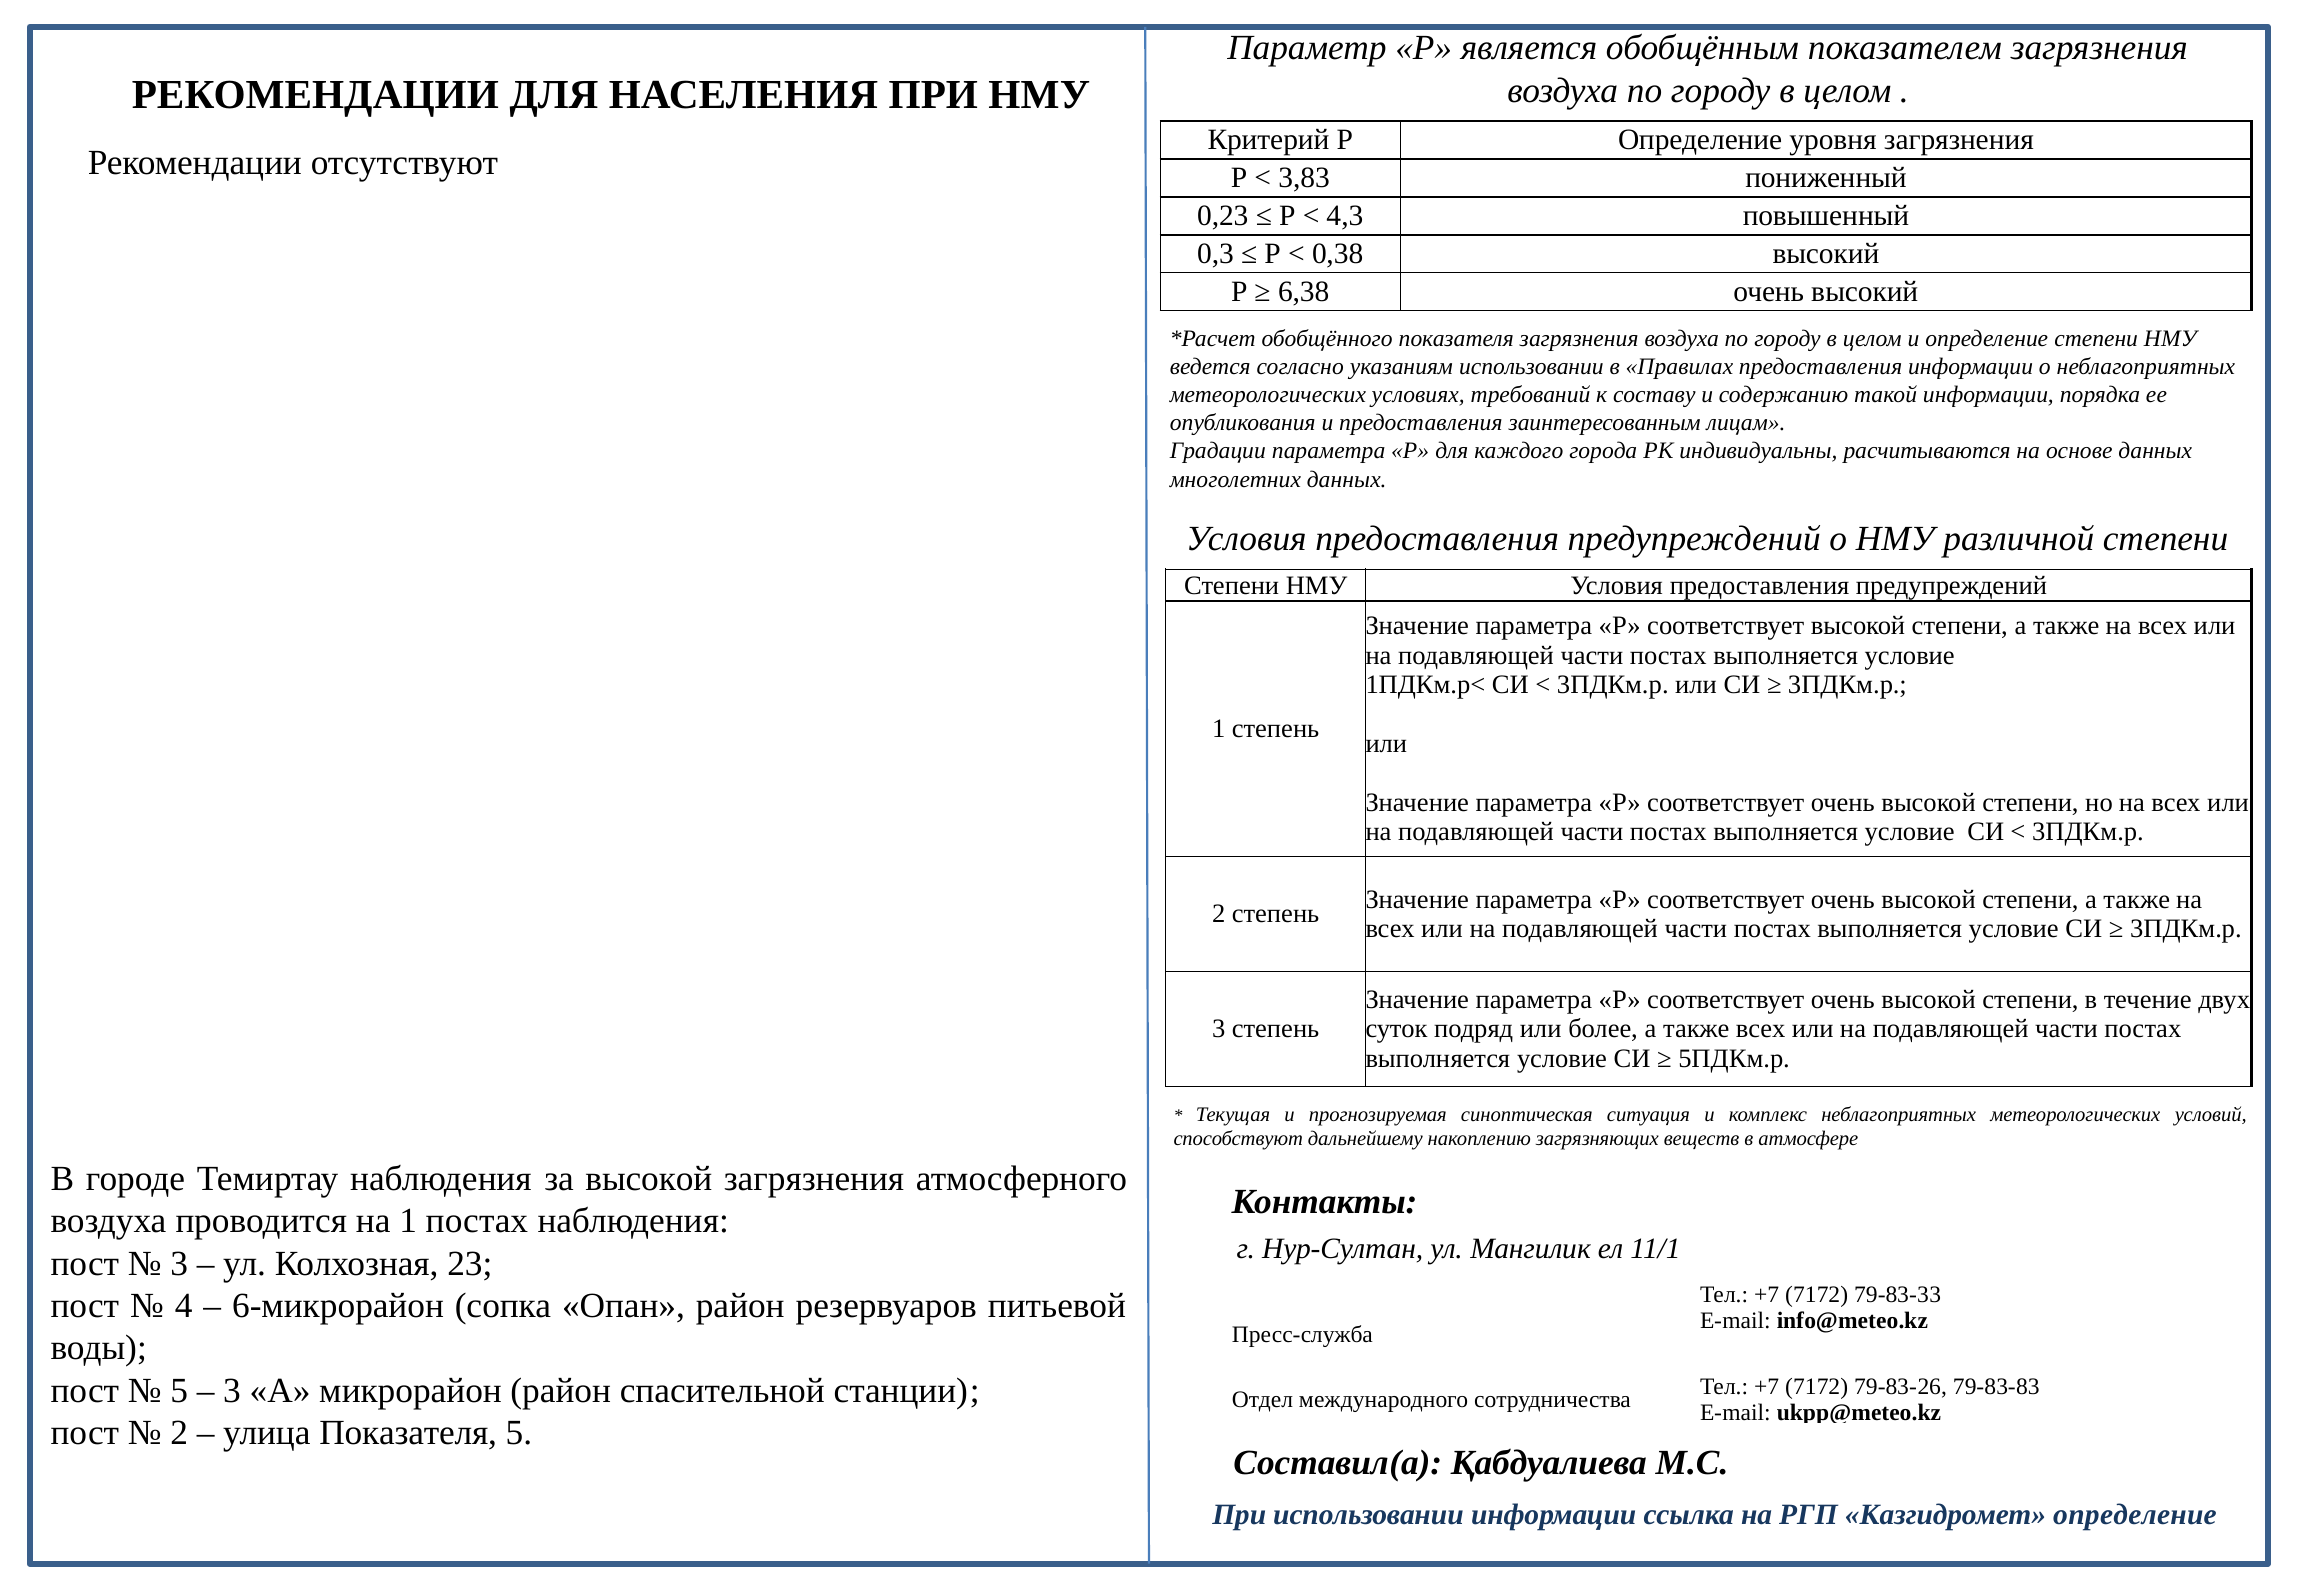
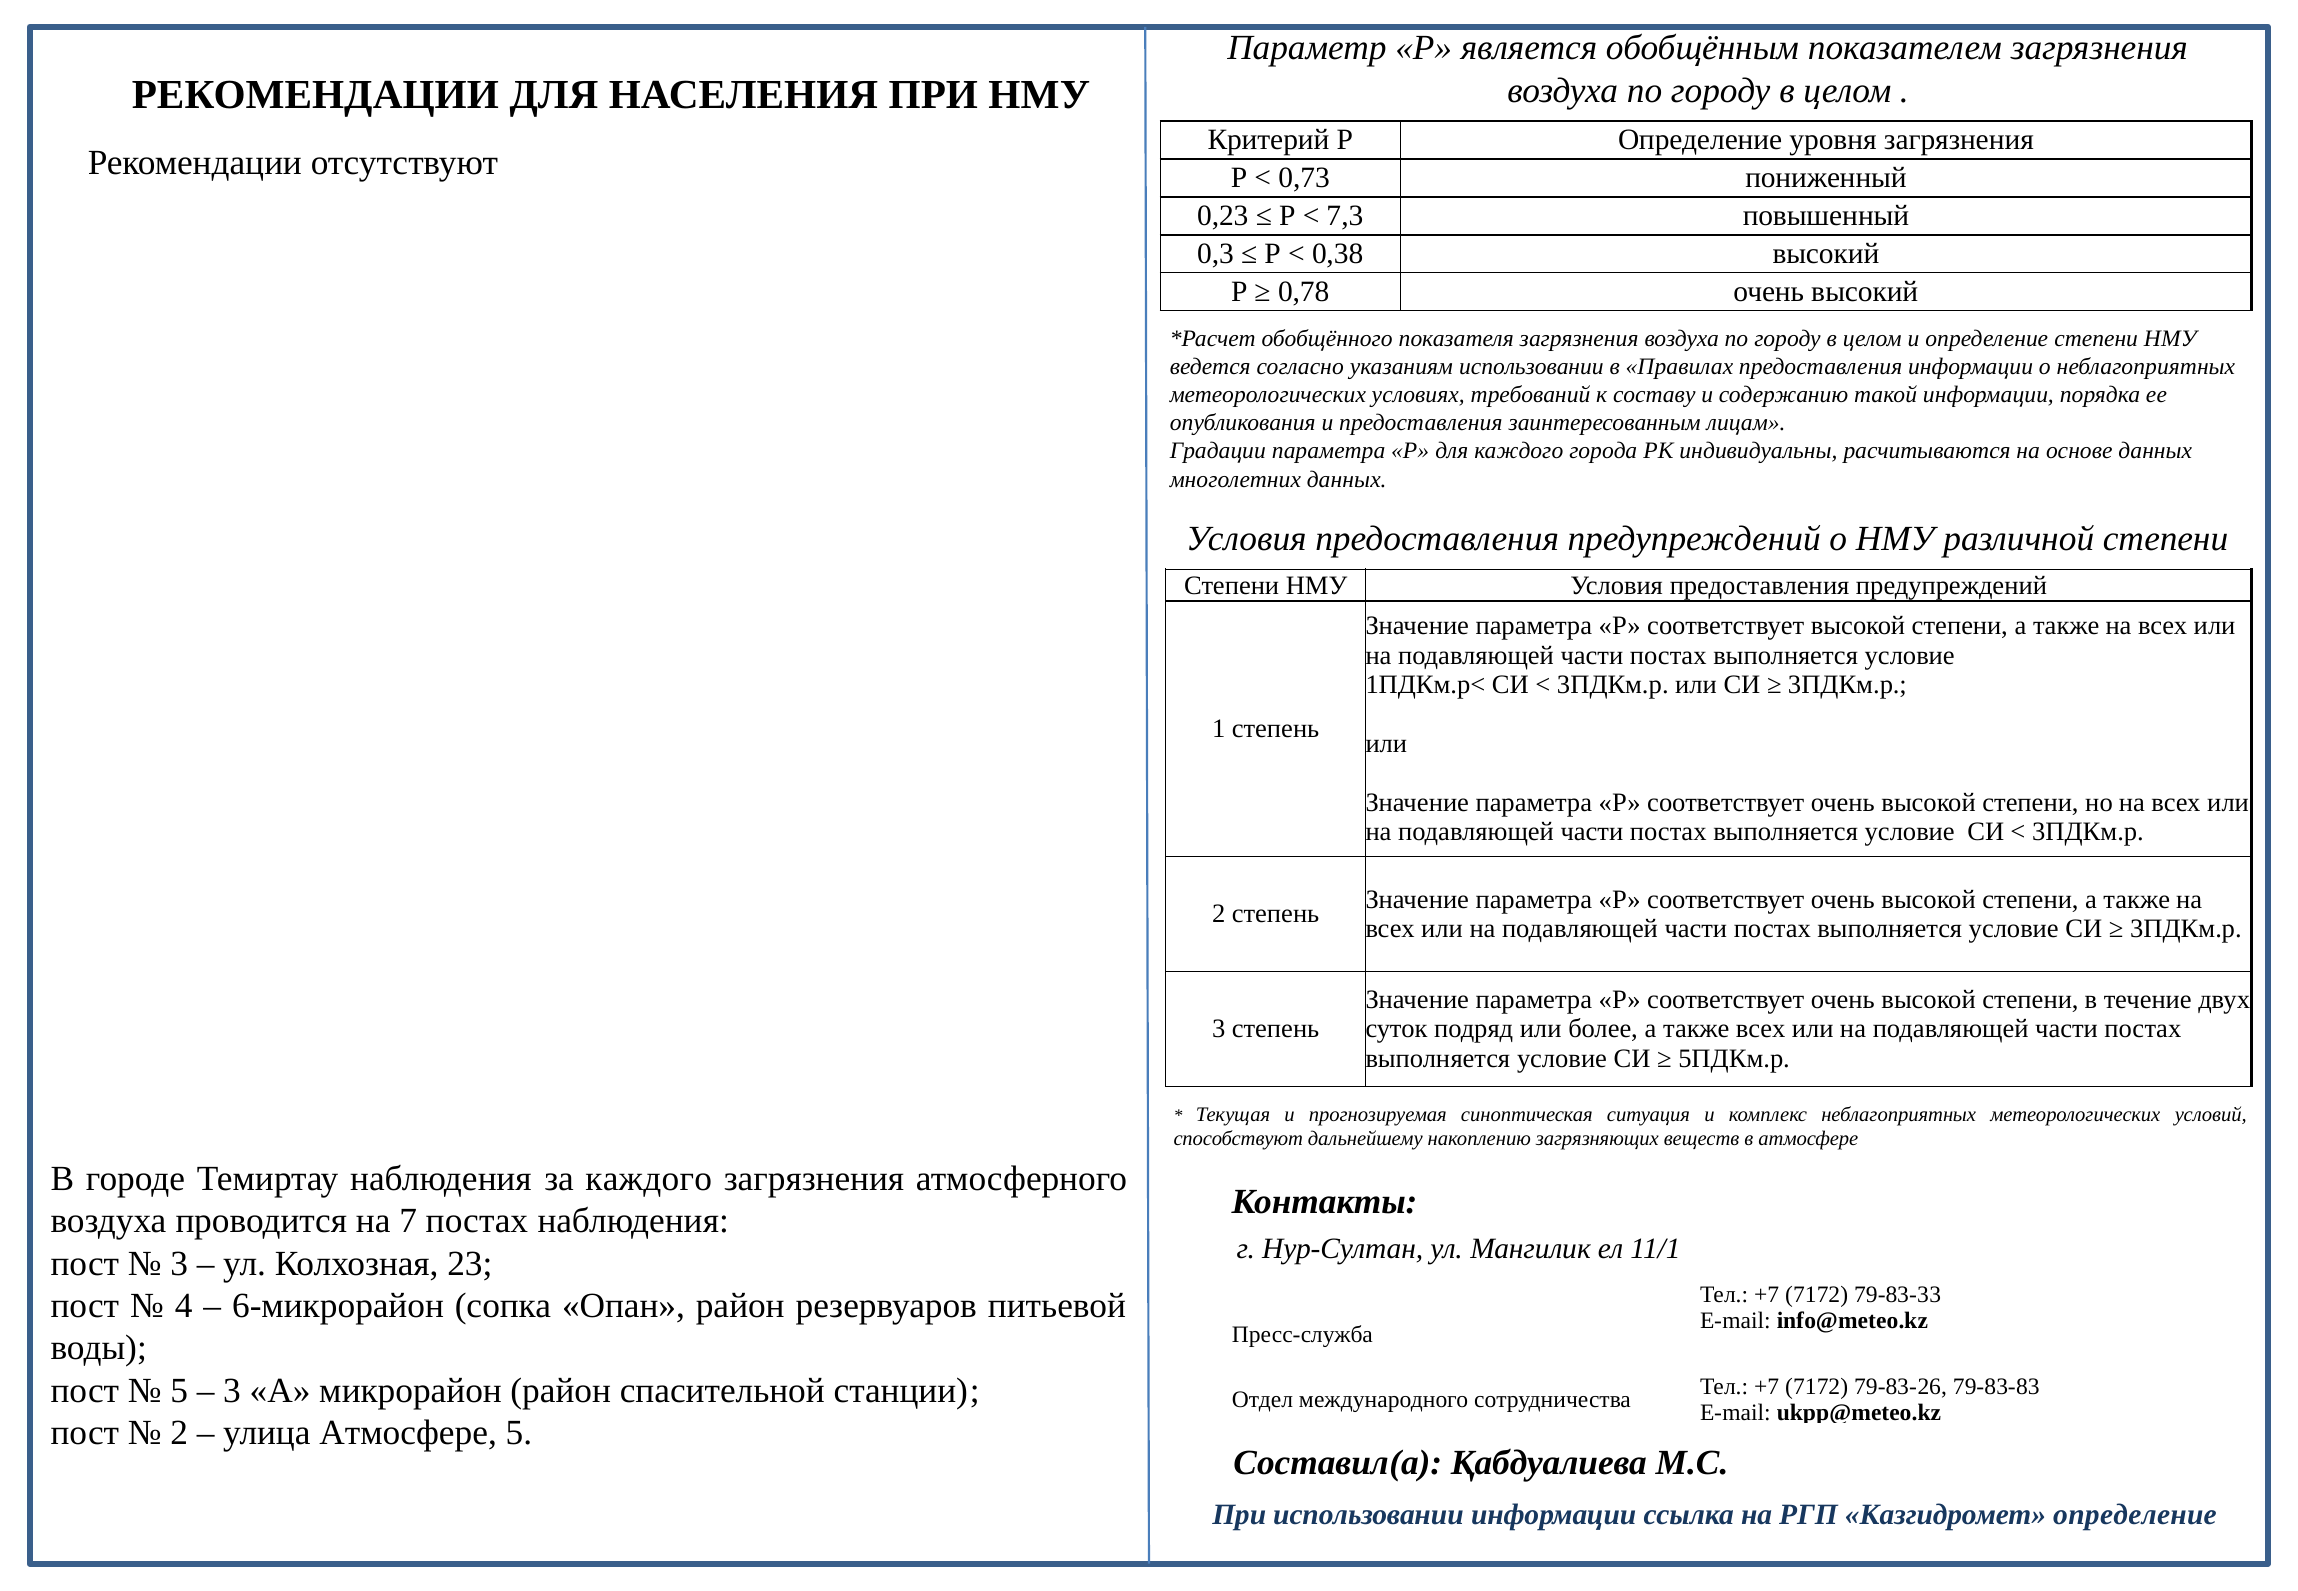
3,83: 3,83 -> 0,73
4,3: 4,3 -> 7,3
6,38: 6,38 -> 0,78
за высокой: высокой -> каждого
на 1: 1 -> 7
улица Показателя: Показателя -> Атмосфере
